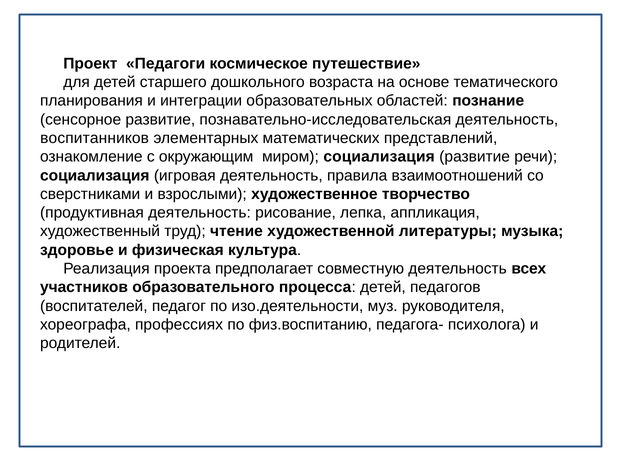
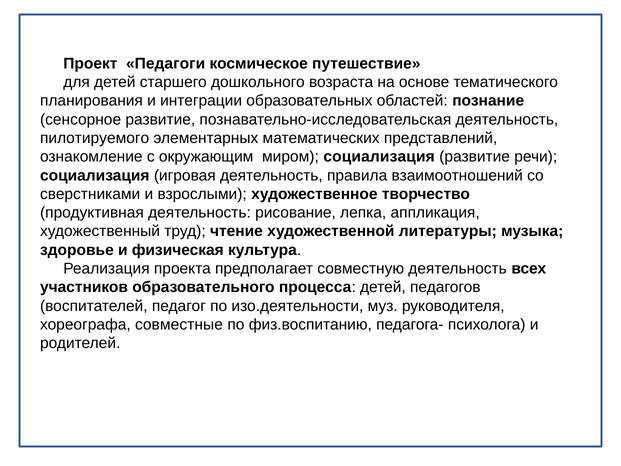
воспитанников: воспитанников -> пилотируемого
профессиях: профессиях -> совместные
